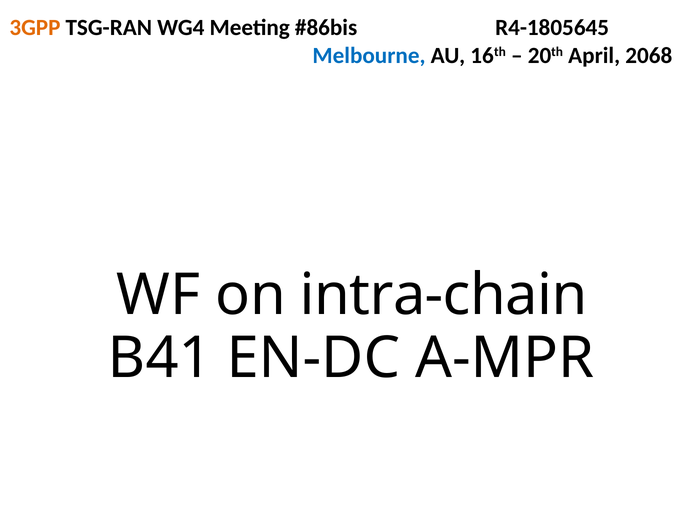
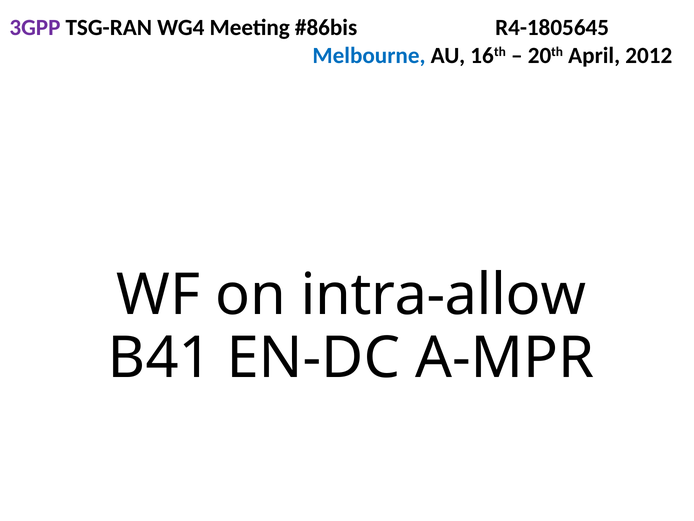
3GPP colour: orange -> purple
2068: 2068 -> 2012
intra-chain: intra-chain -> intra-allow
